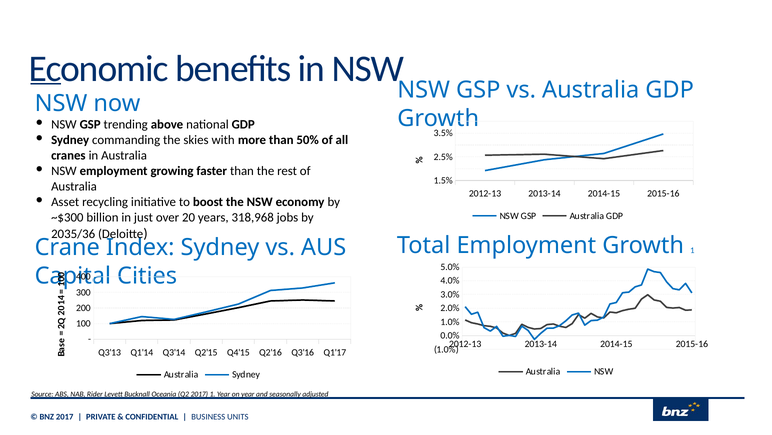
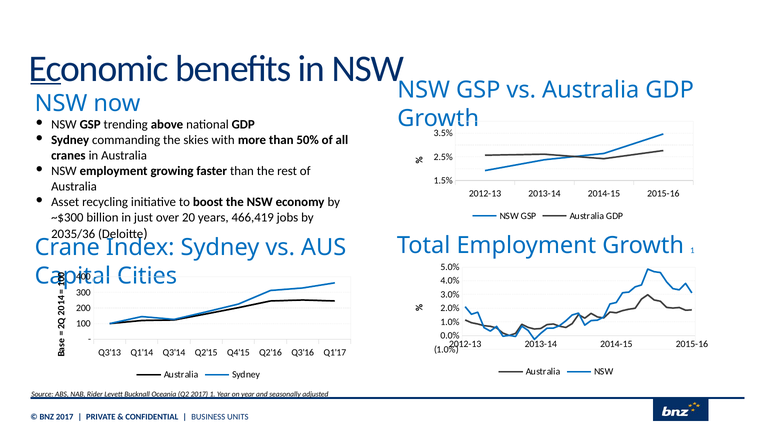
318,968: 318,968 -> 466,419
